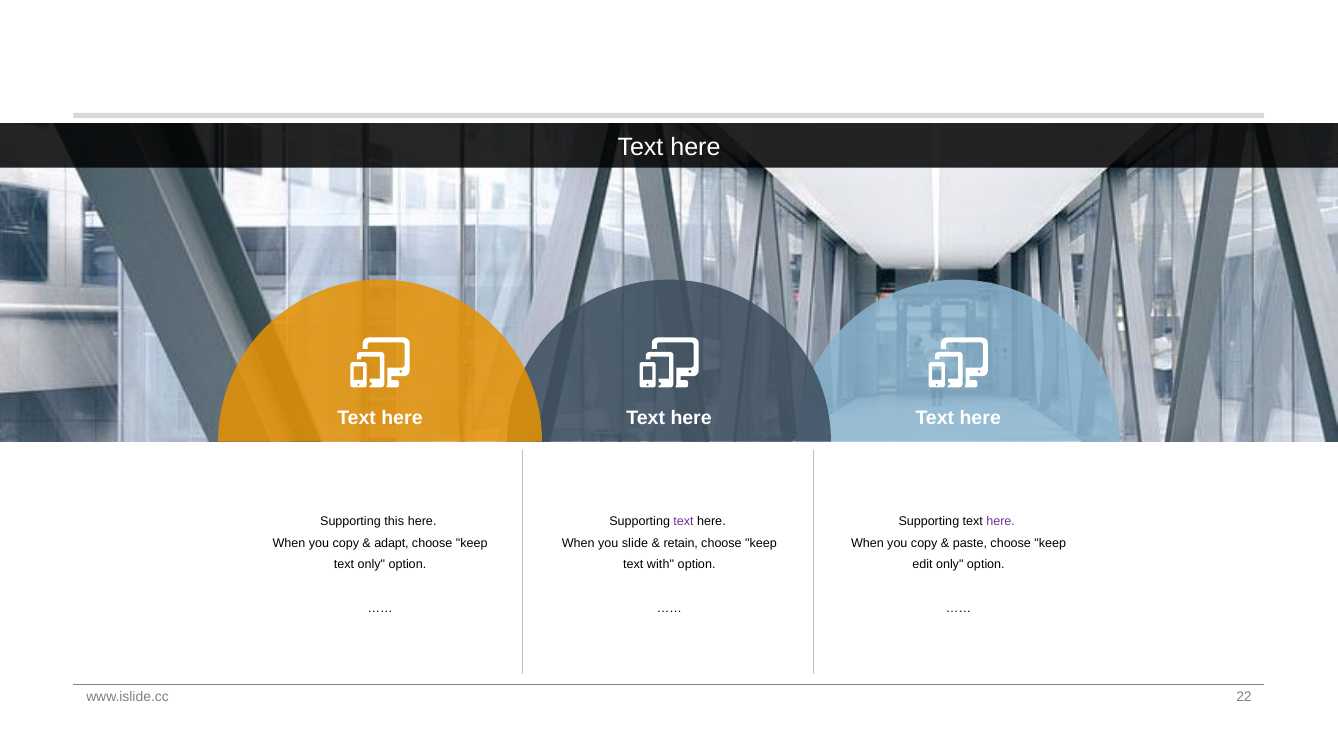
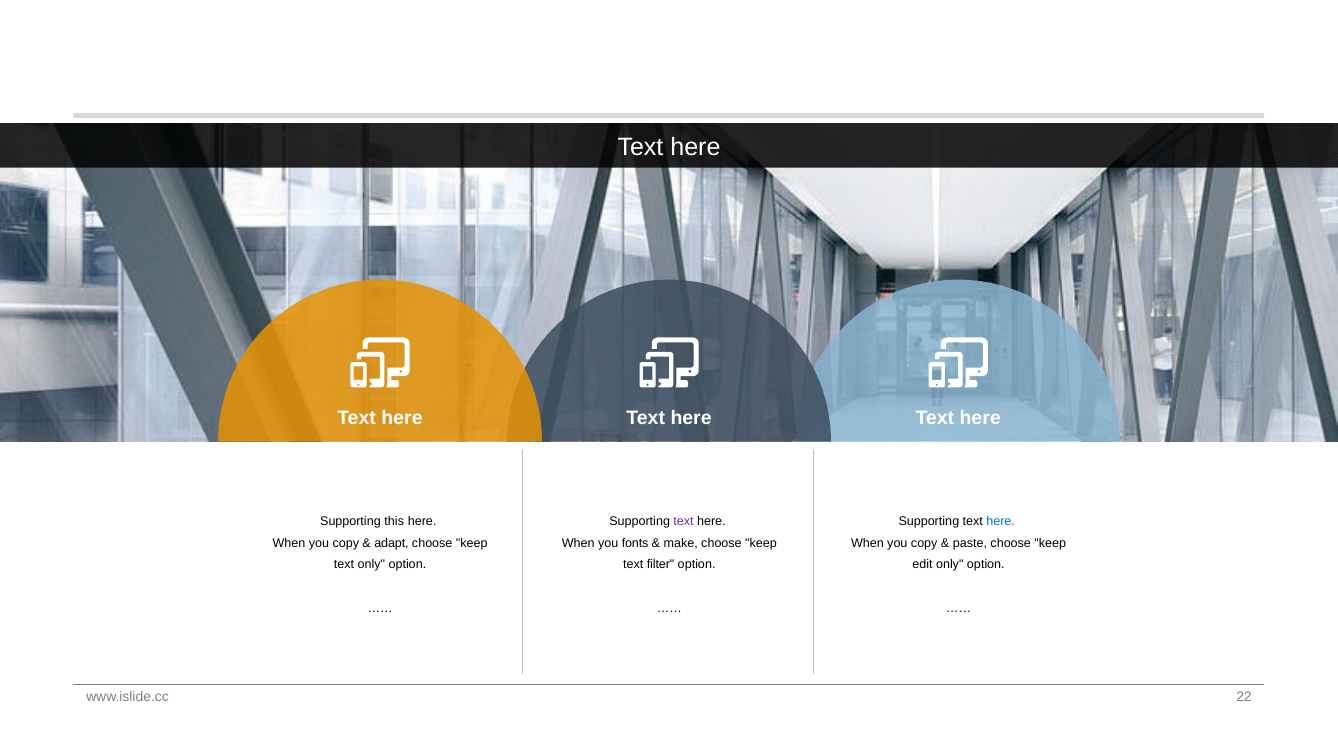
here at (1001, 522) colour: purple -> blue
slide: slide -> fonts
retain: retain -> make
with: with -> filter
